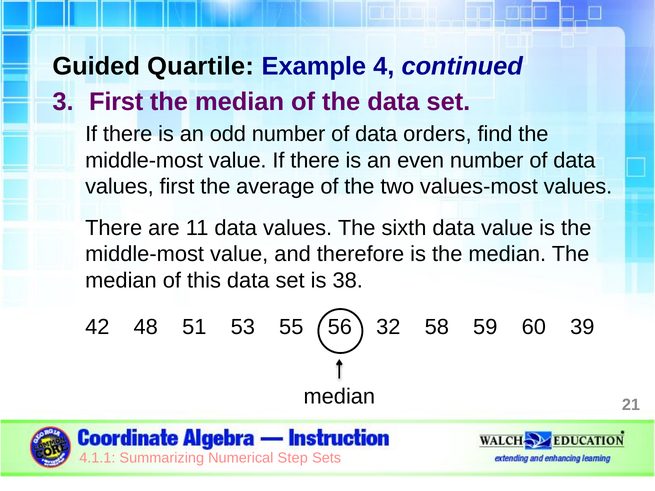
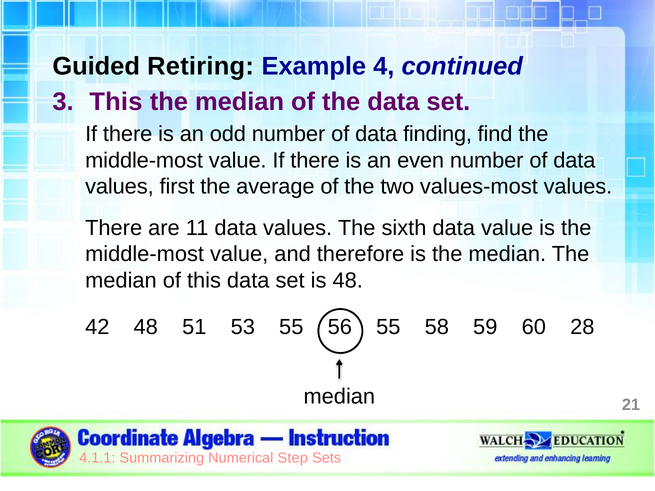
Quartile: Quartile -> Retiring
First at (116, 102): First -> This
orders: orders -> finding
is 38: 38 -> 48
56 32: 32 -> 55
39: 39 -> 28
